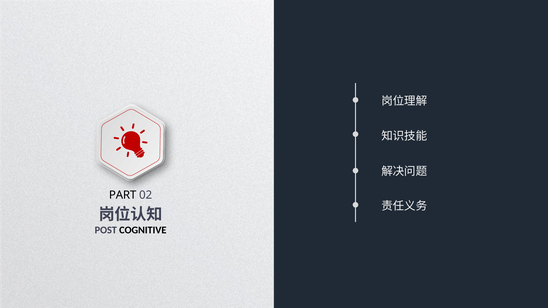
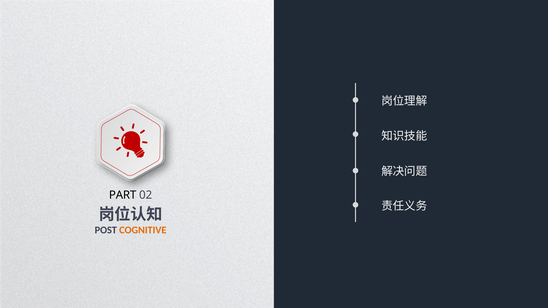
COGNITIVE colour: black -> orange
